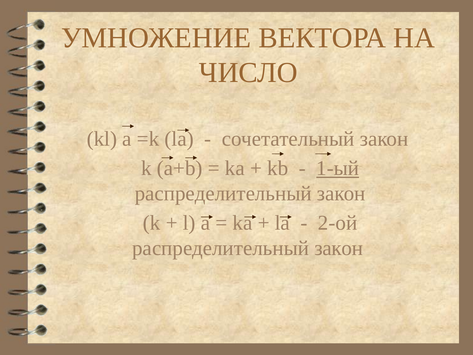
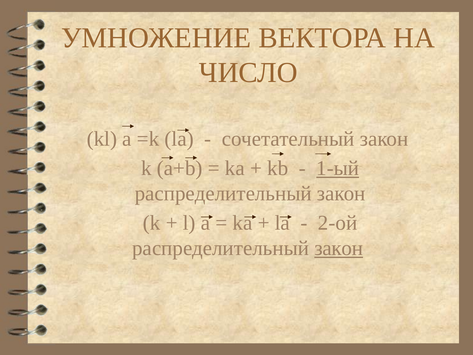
закон at (339, 248) underline: none -> present
